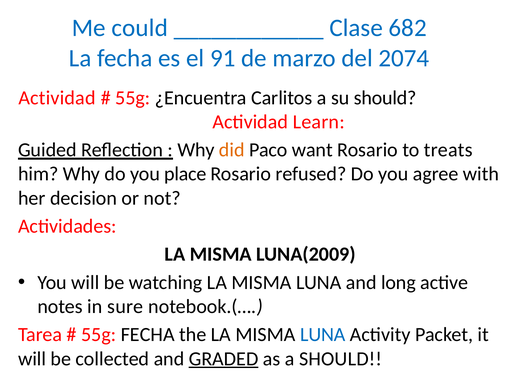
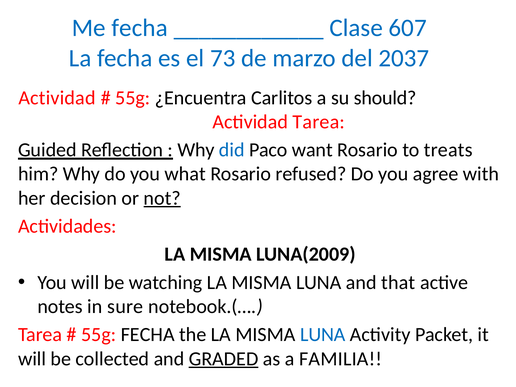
Me could: could -> fecha
682: 682 -> 607
91: 91 -> 73
2074: 2074 -> 2037
Actividad Learn: Learn -> Tarea
did colour: orange -> blue
place: place -> what
not underline: none -> present
long: long -> that
a SHOULD: SHOULD -> FAMILIA
